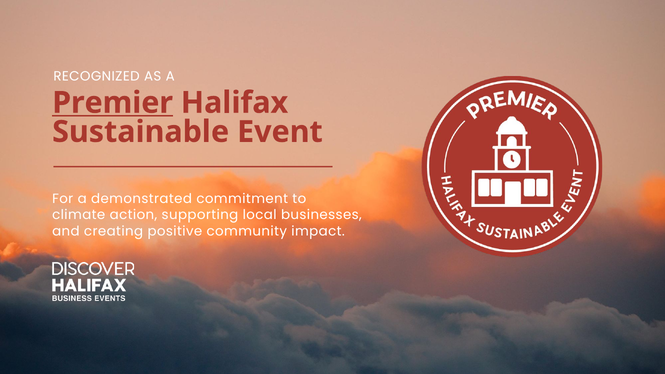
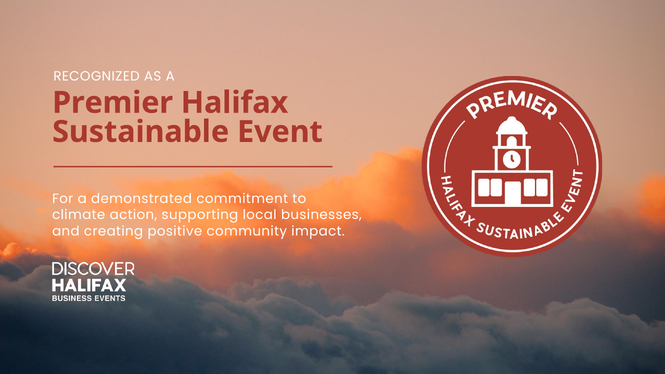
Premier underline: present -> none
